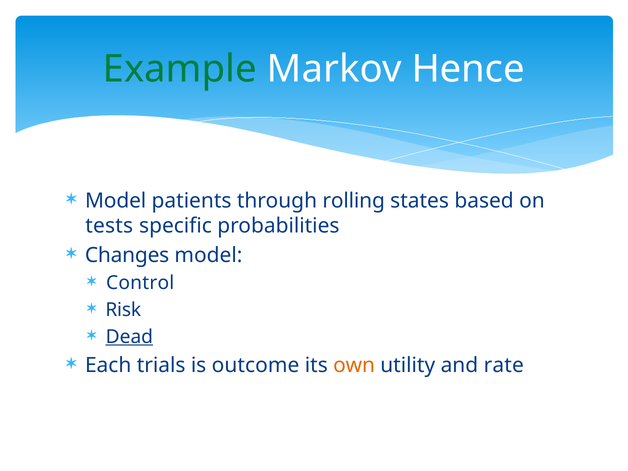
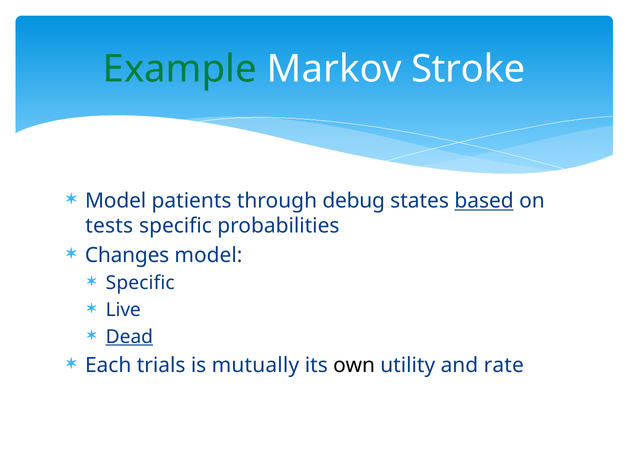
Hence: Hence -> Stroke
rolling: rolling -> debug
based underline: none -> present
Control at (140, 283): Control -> Specific
Risk: Risk -> Live
outcome: outcome -> mutually
own colour: orange -> black
